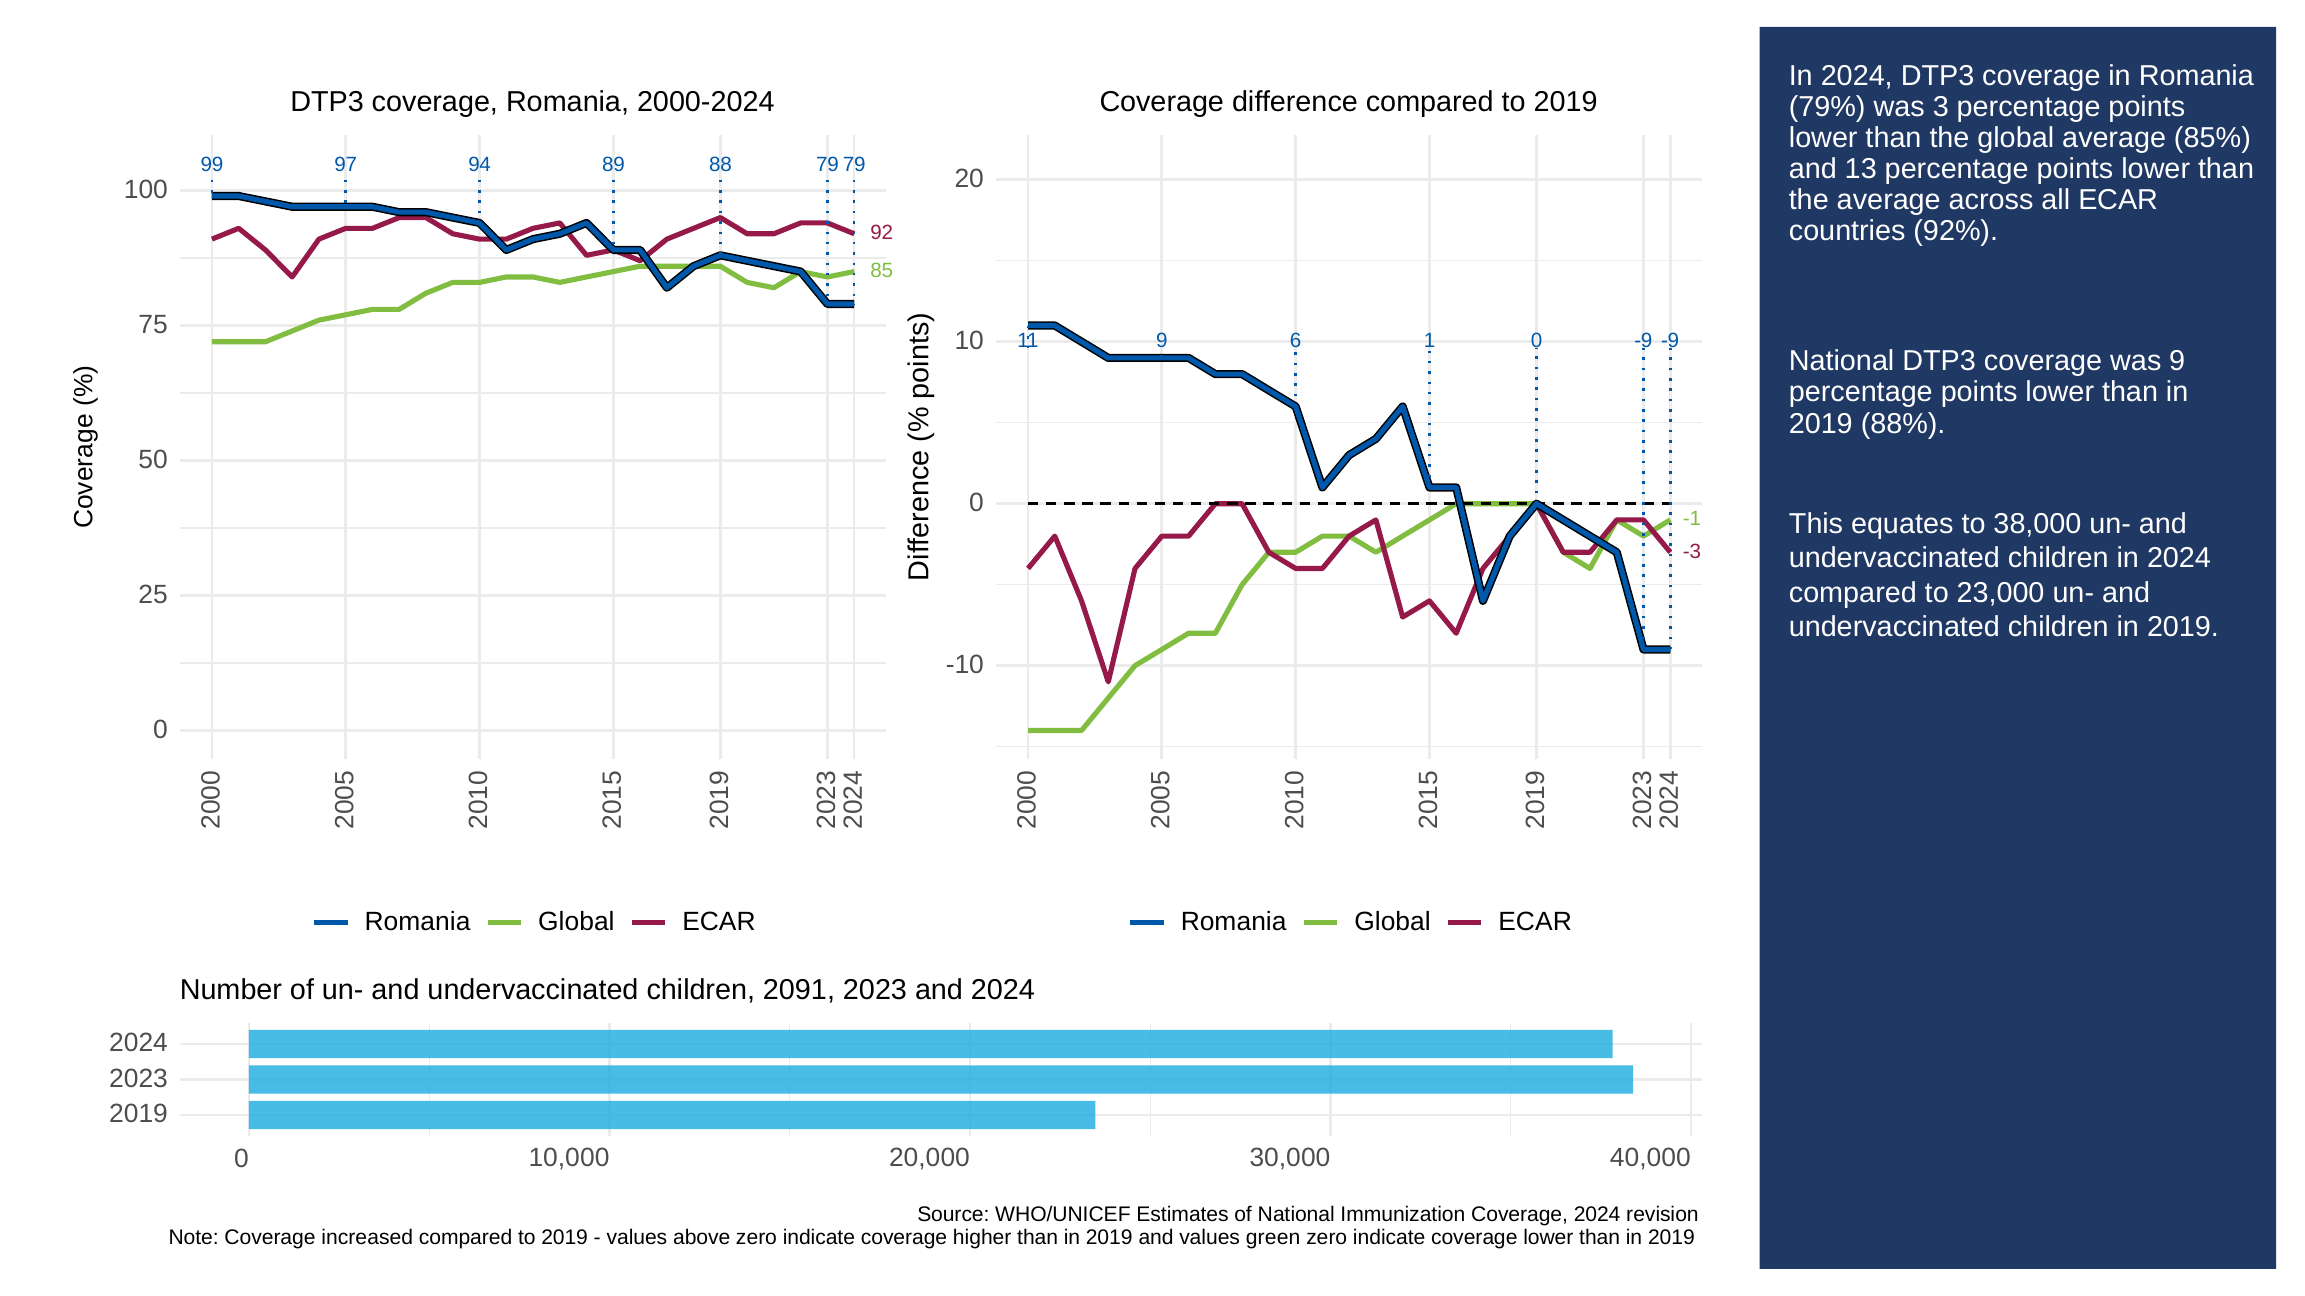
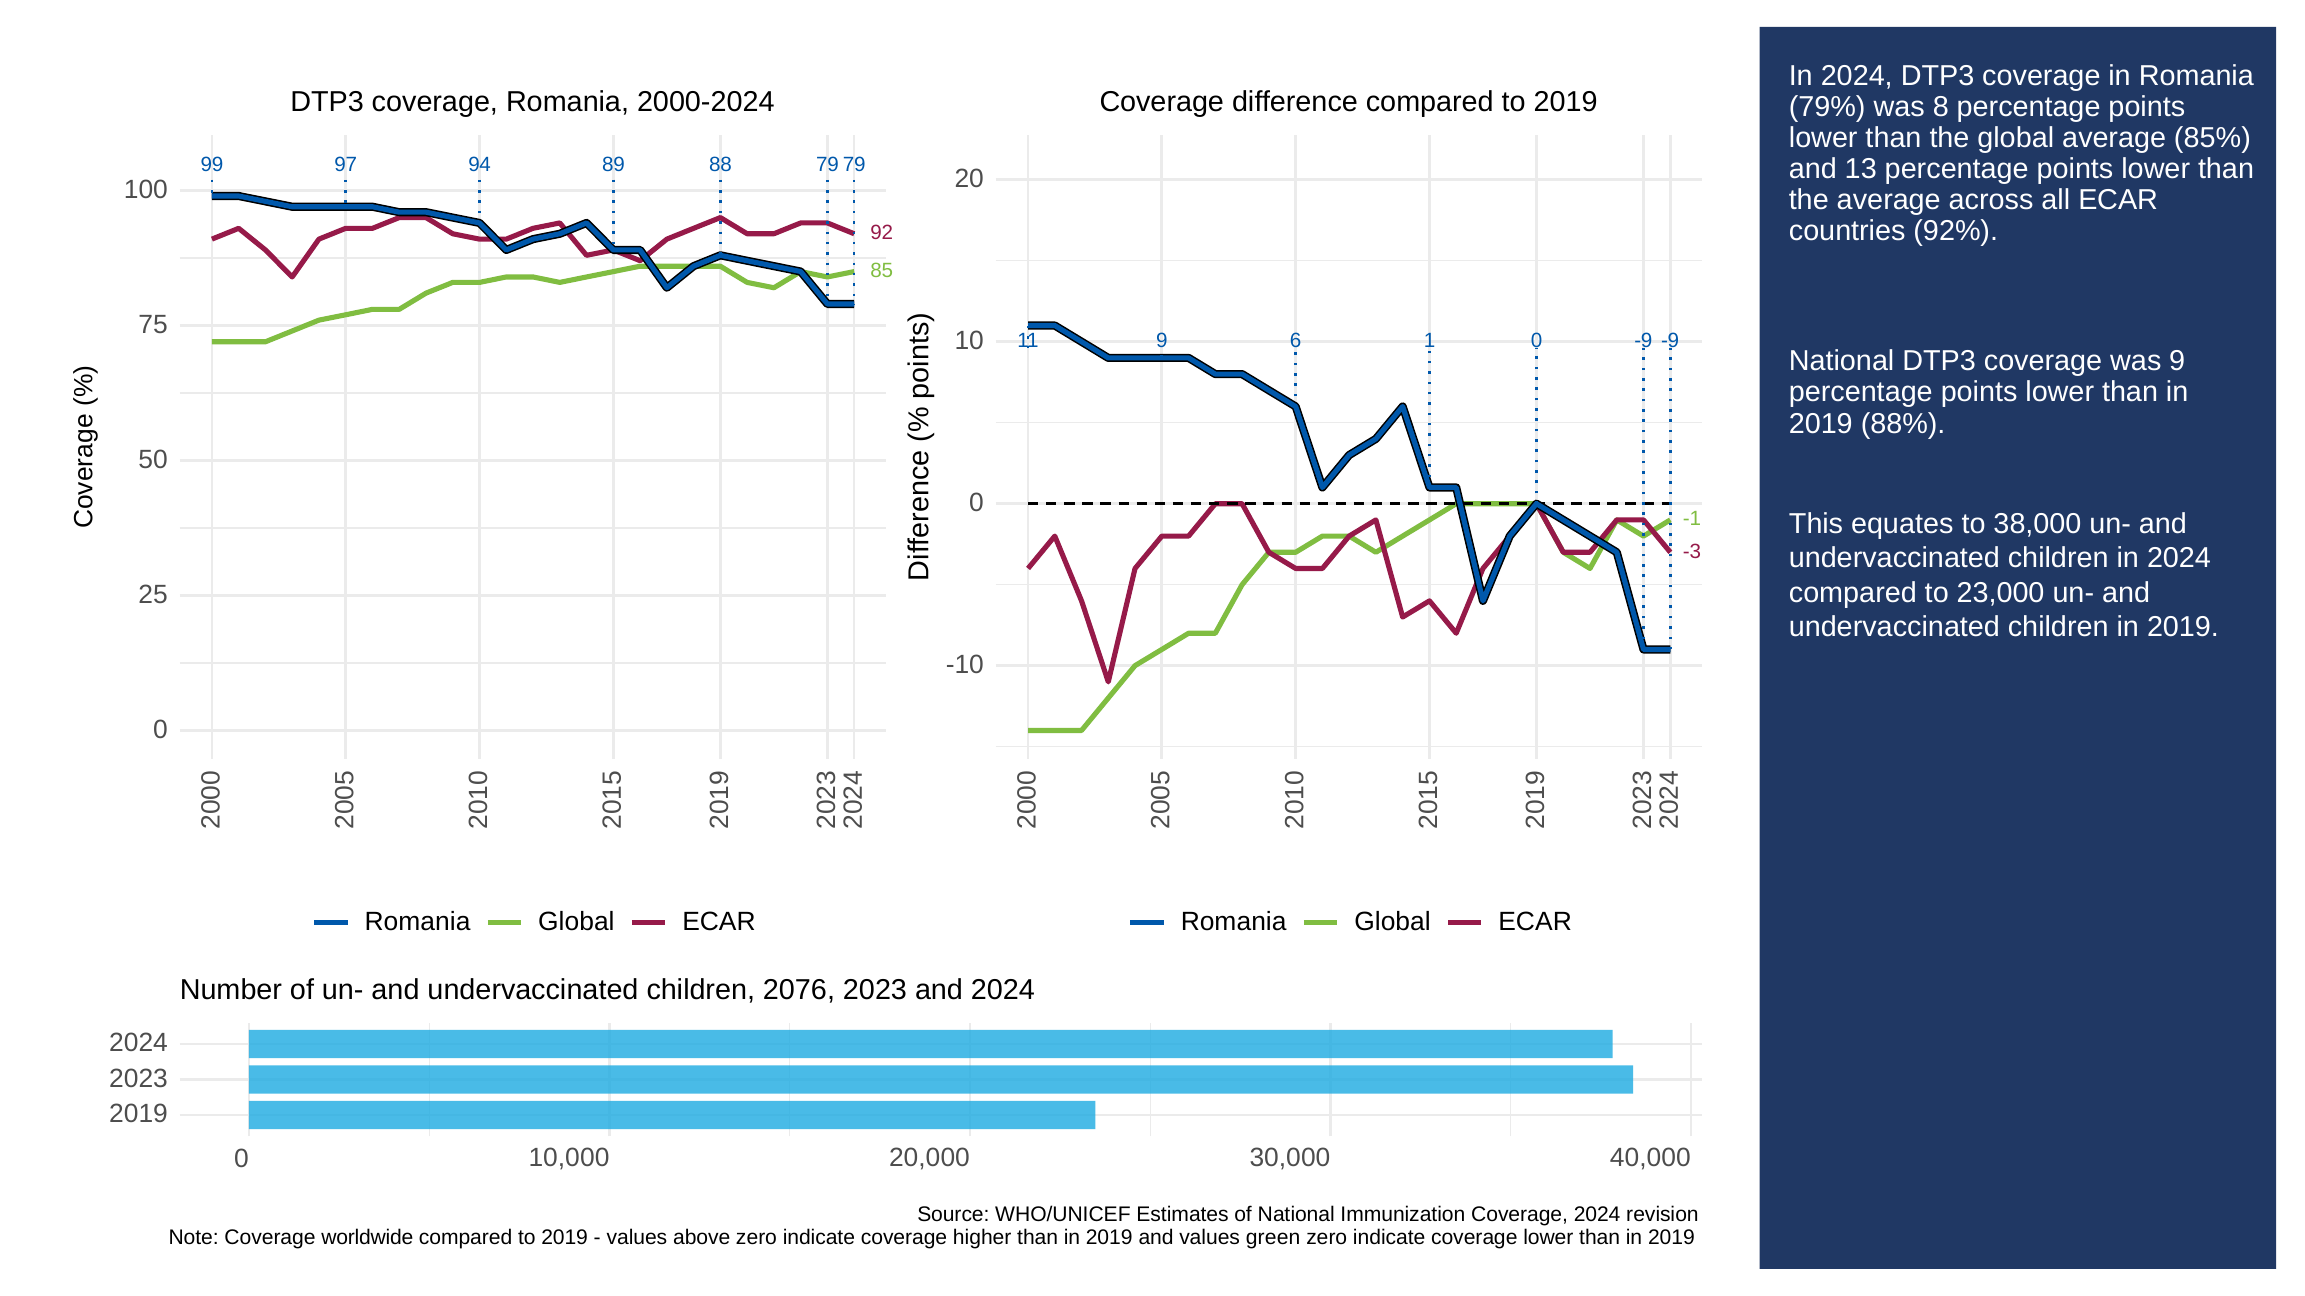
was 3: 3 -> 8
2091: 2091 -> 2076
increased: increased -> worldwide
